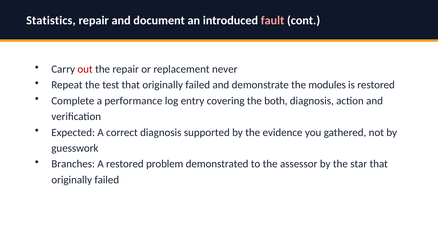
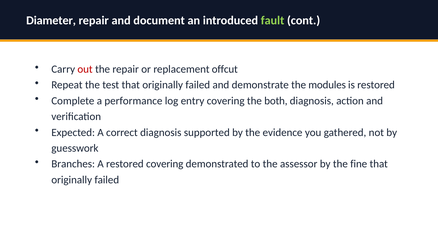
Statistics: Statistics -> Diameter
fault colour: pink -> light green
never: never -> offcut
restored problem: problem -> covering
star: star -> fine
